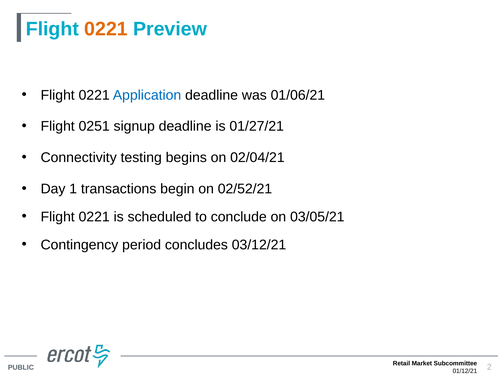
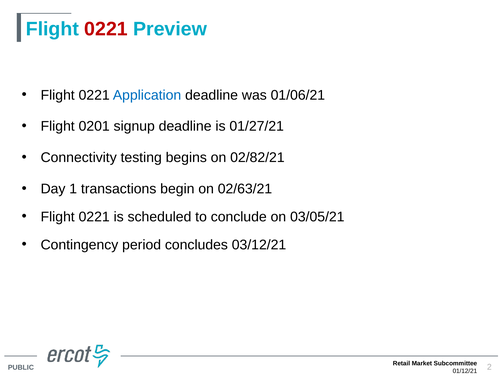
0221 at (106, 29) colour: orange -> red
0251: 0251 -> 0201
02/04/21: 02/04/21 -> 02/82/21
02/52/21: 02/52/21 -> 02/63/21
